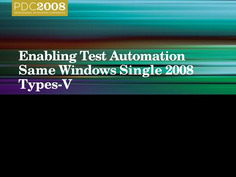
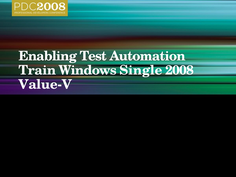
Same: Same -> Train
Types-V: Types-V -> Value-V
